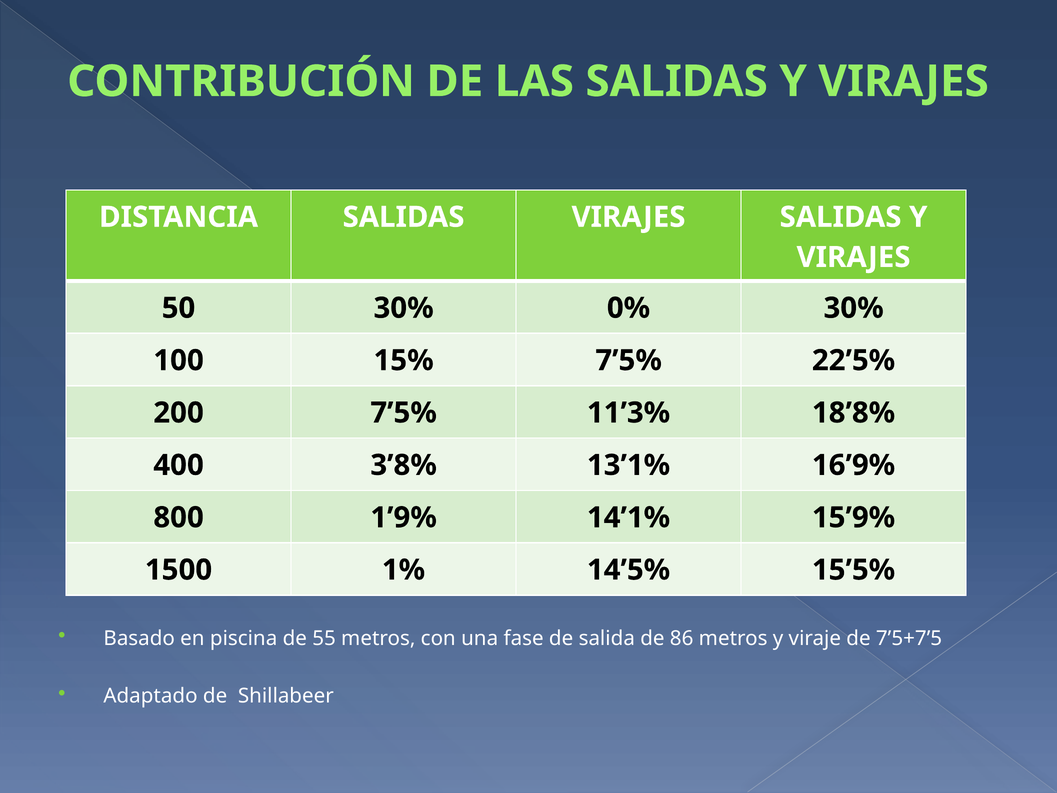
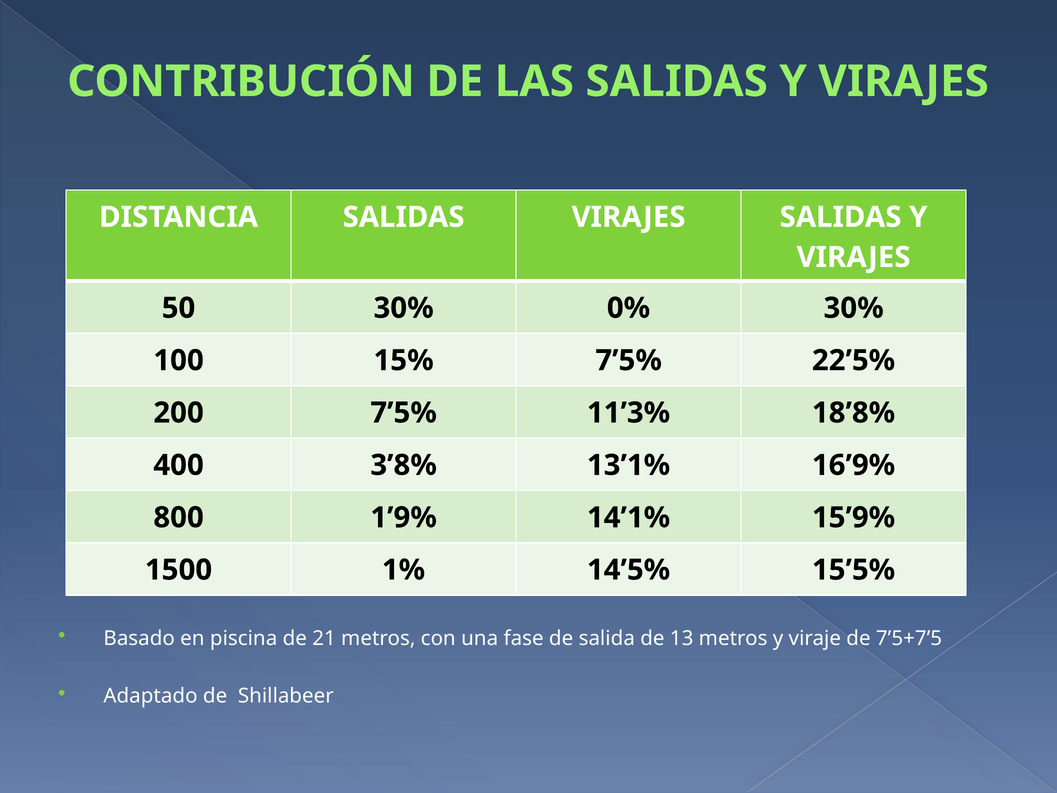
55: 55 -> 21
86: 86 -> 13
